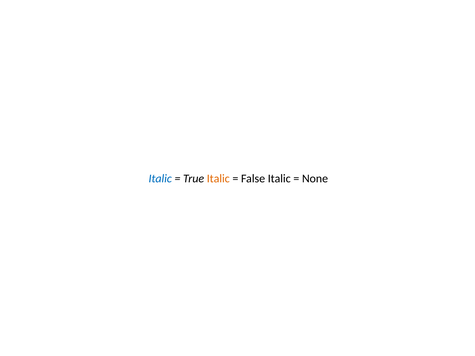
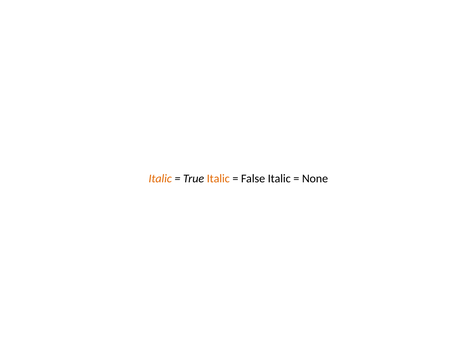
Italic at (160, 179) colour: blue -> orange
